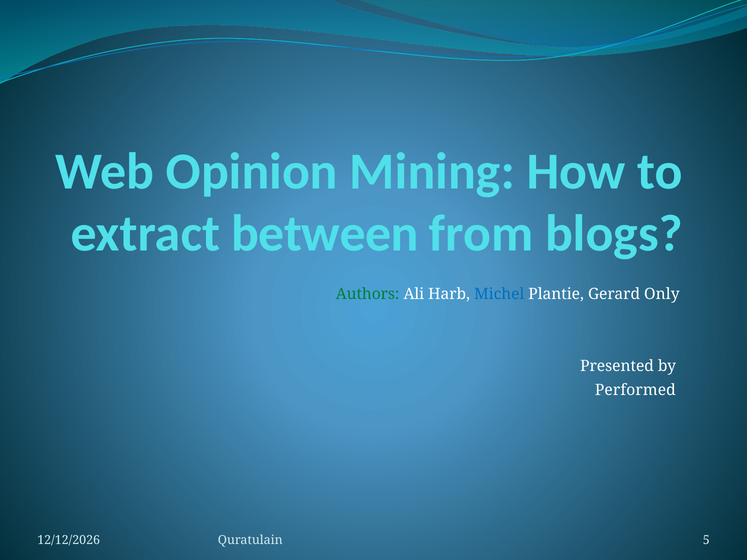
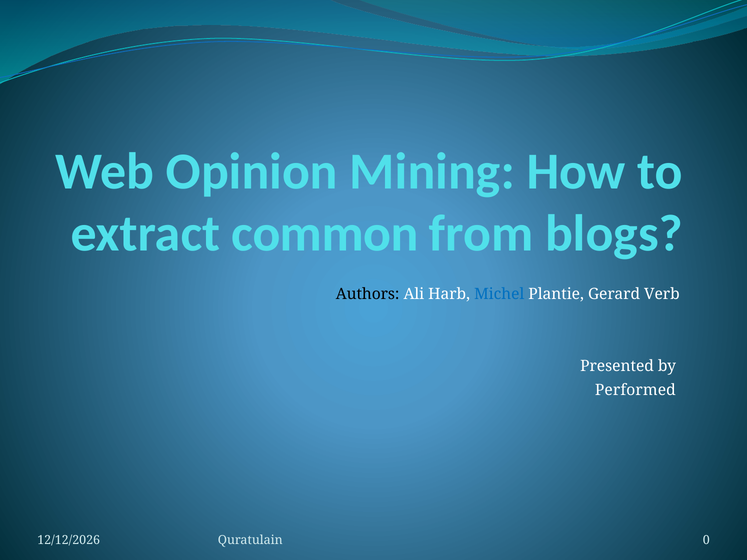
between: between -> common
Authors colour: green -> black
Only: Only -> Verb
5: 5 -> 0
